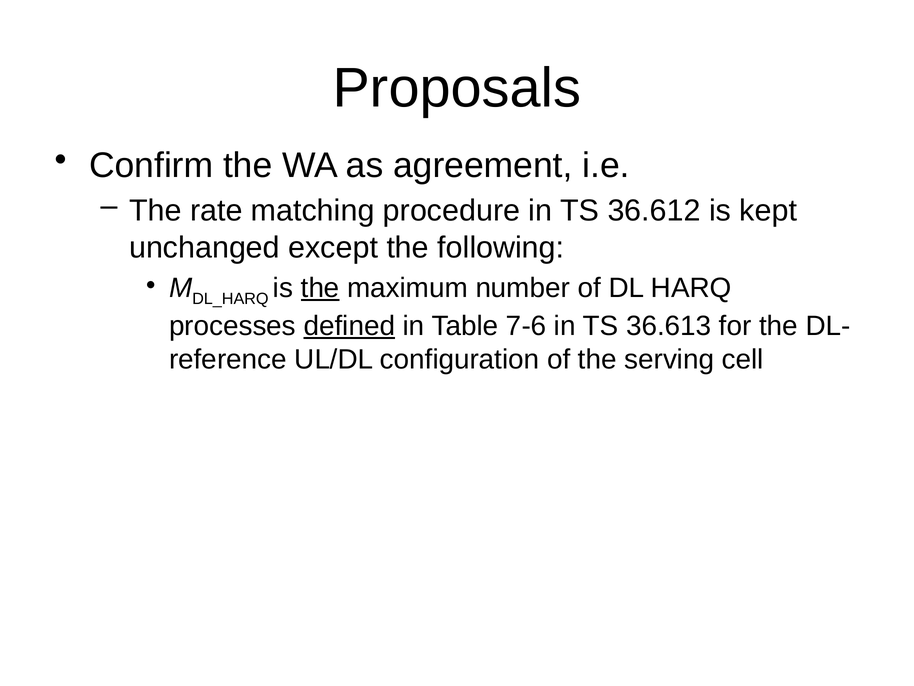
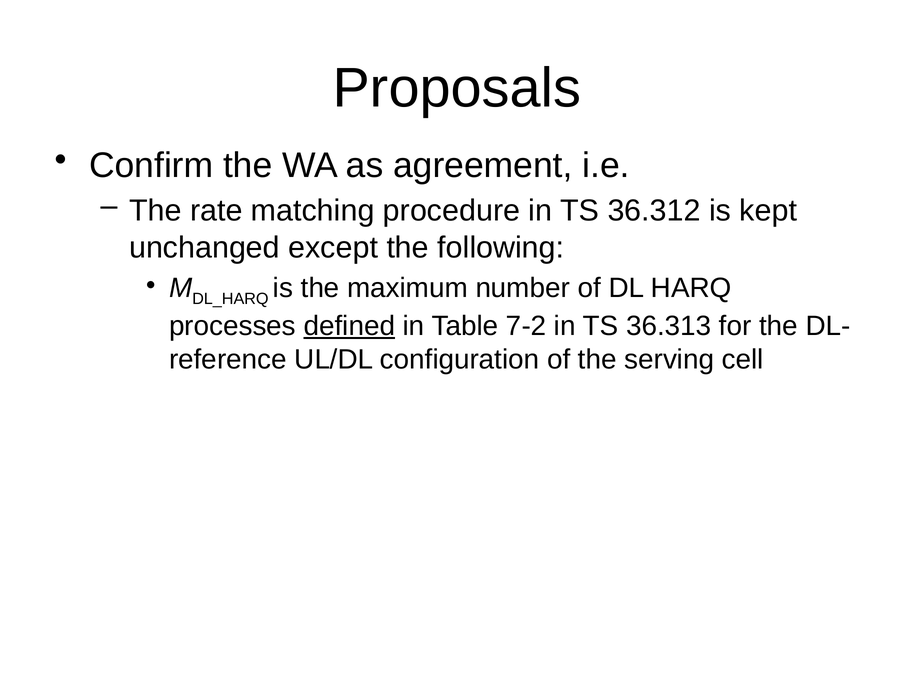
36.612: 36.612 -> 36.312
the at (320, 288) underline: present -> none
7-6: 7-6 -> 7-2
36.613: 36.613 -> 36.313
